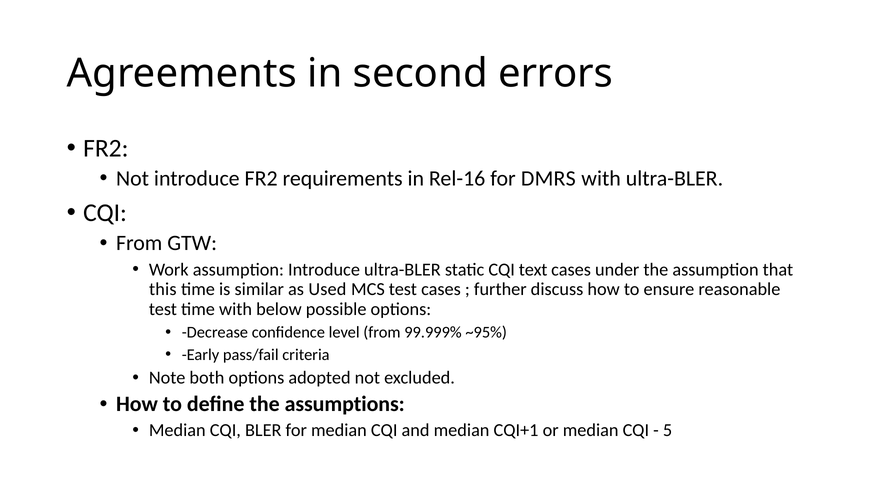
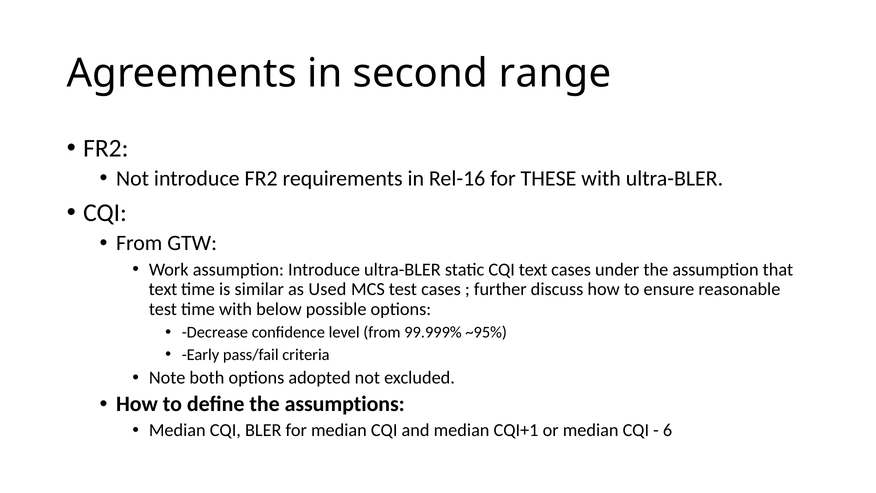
errors: errors -> range
DMRS: DMRS -> THESE
this at (163, 289): this -> text
5: 5 -> 6
